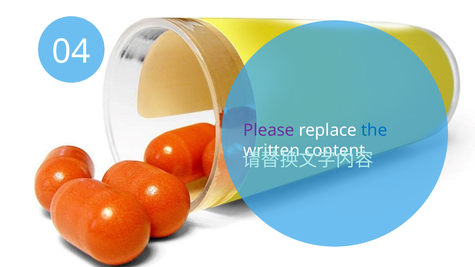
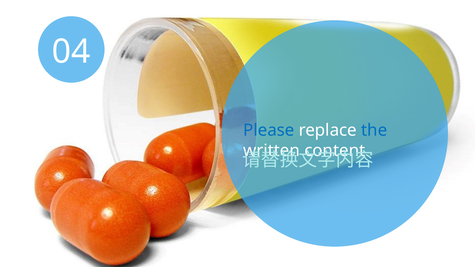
Please colour: purple -> blue
